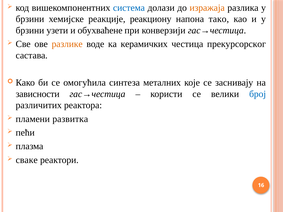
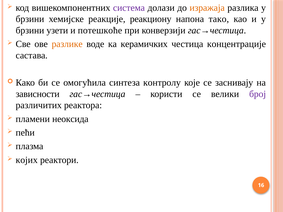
система colour: blue -> purple
обухваћене: обухваћене -> потешкоће
прекурсорског: прекурсорског -> концентрације
металних: металних -> контролу
број colour: blue -> purple
развитка: развитка -> неоксида
сваке: сваке -> којих
